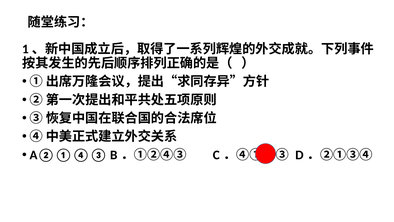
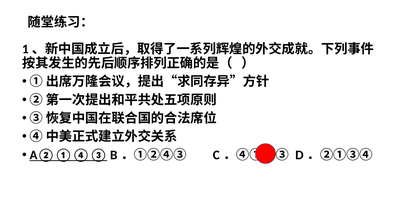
A②①④③ underline: none -> present
